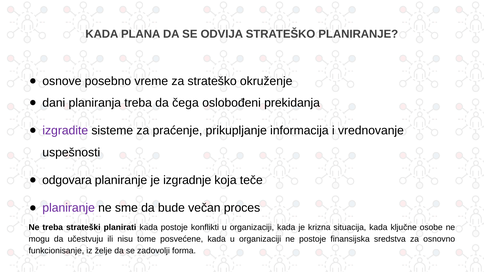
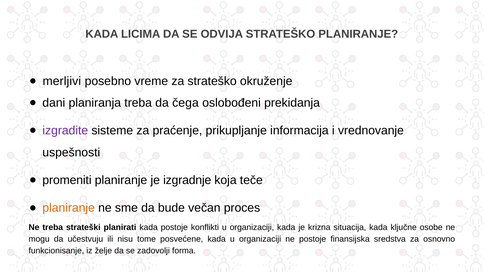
PLANA: PLANA -> LICIMA
osnove: osnove -> merljivi
odgovara: odgovara -> promeniti
planiranje at (69, 208) colour: purple -> orange
